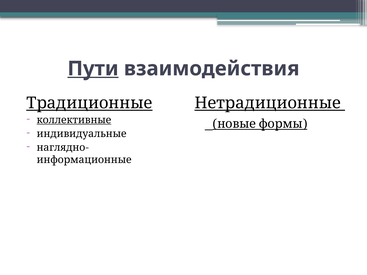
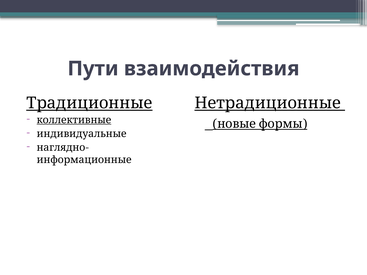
Пути underline: present -> none
